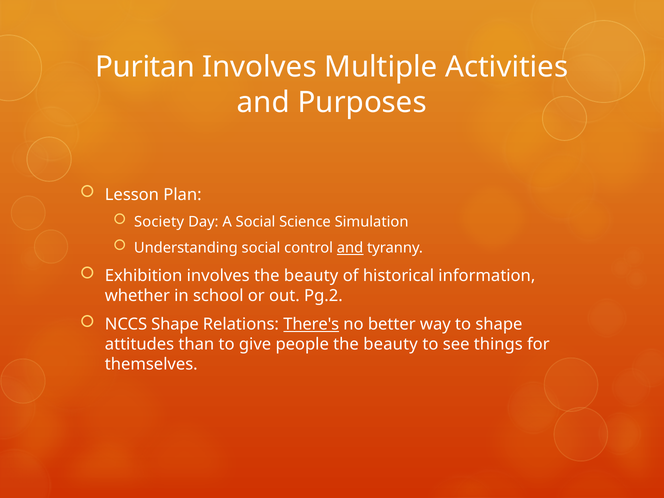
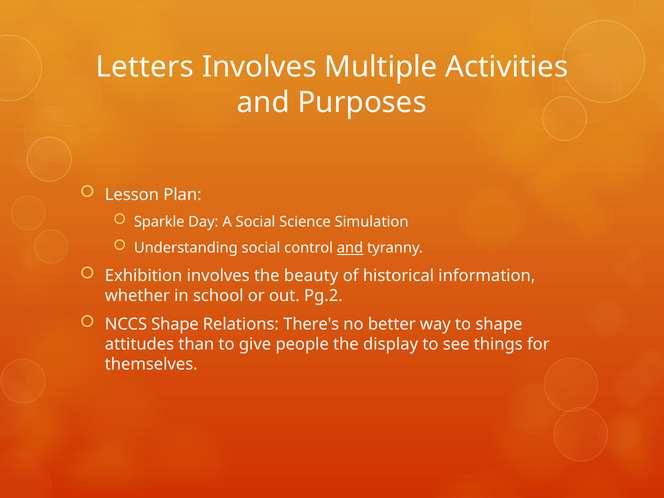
Puritan: Puritan -> Letters
Society: Society -> Sparkle
There's underline: present -> none
people the beauty: beauty -> display
